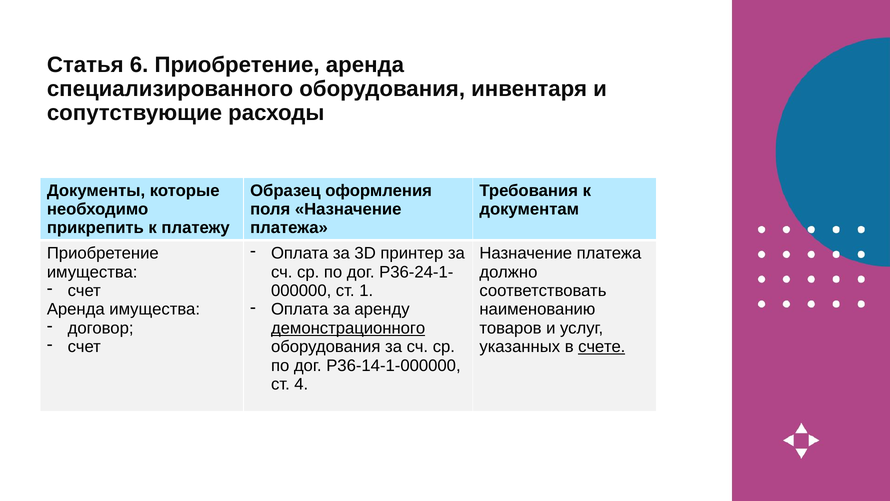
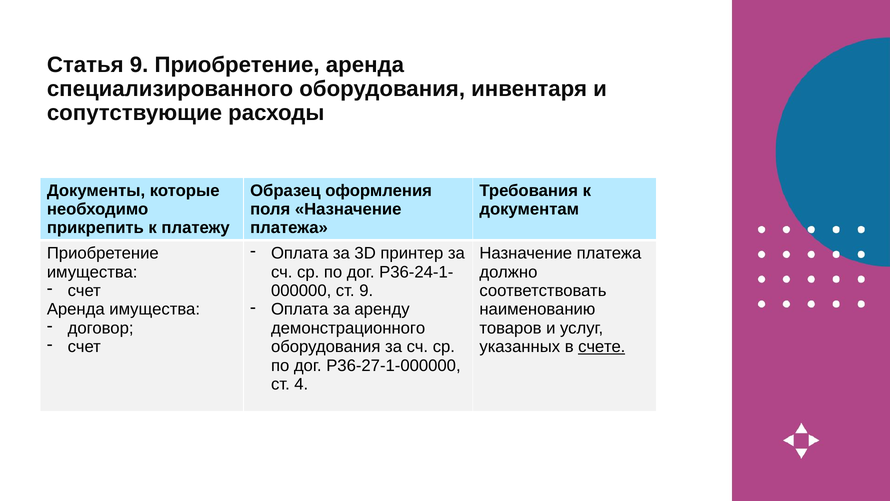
Статья 6: 6 -> 9
ст 1: 1 -> 9
демонстрационного underline: present -> none
Р36-14-1-000000: Р36-14-1-000000 -> Р36-27-1-000000
